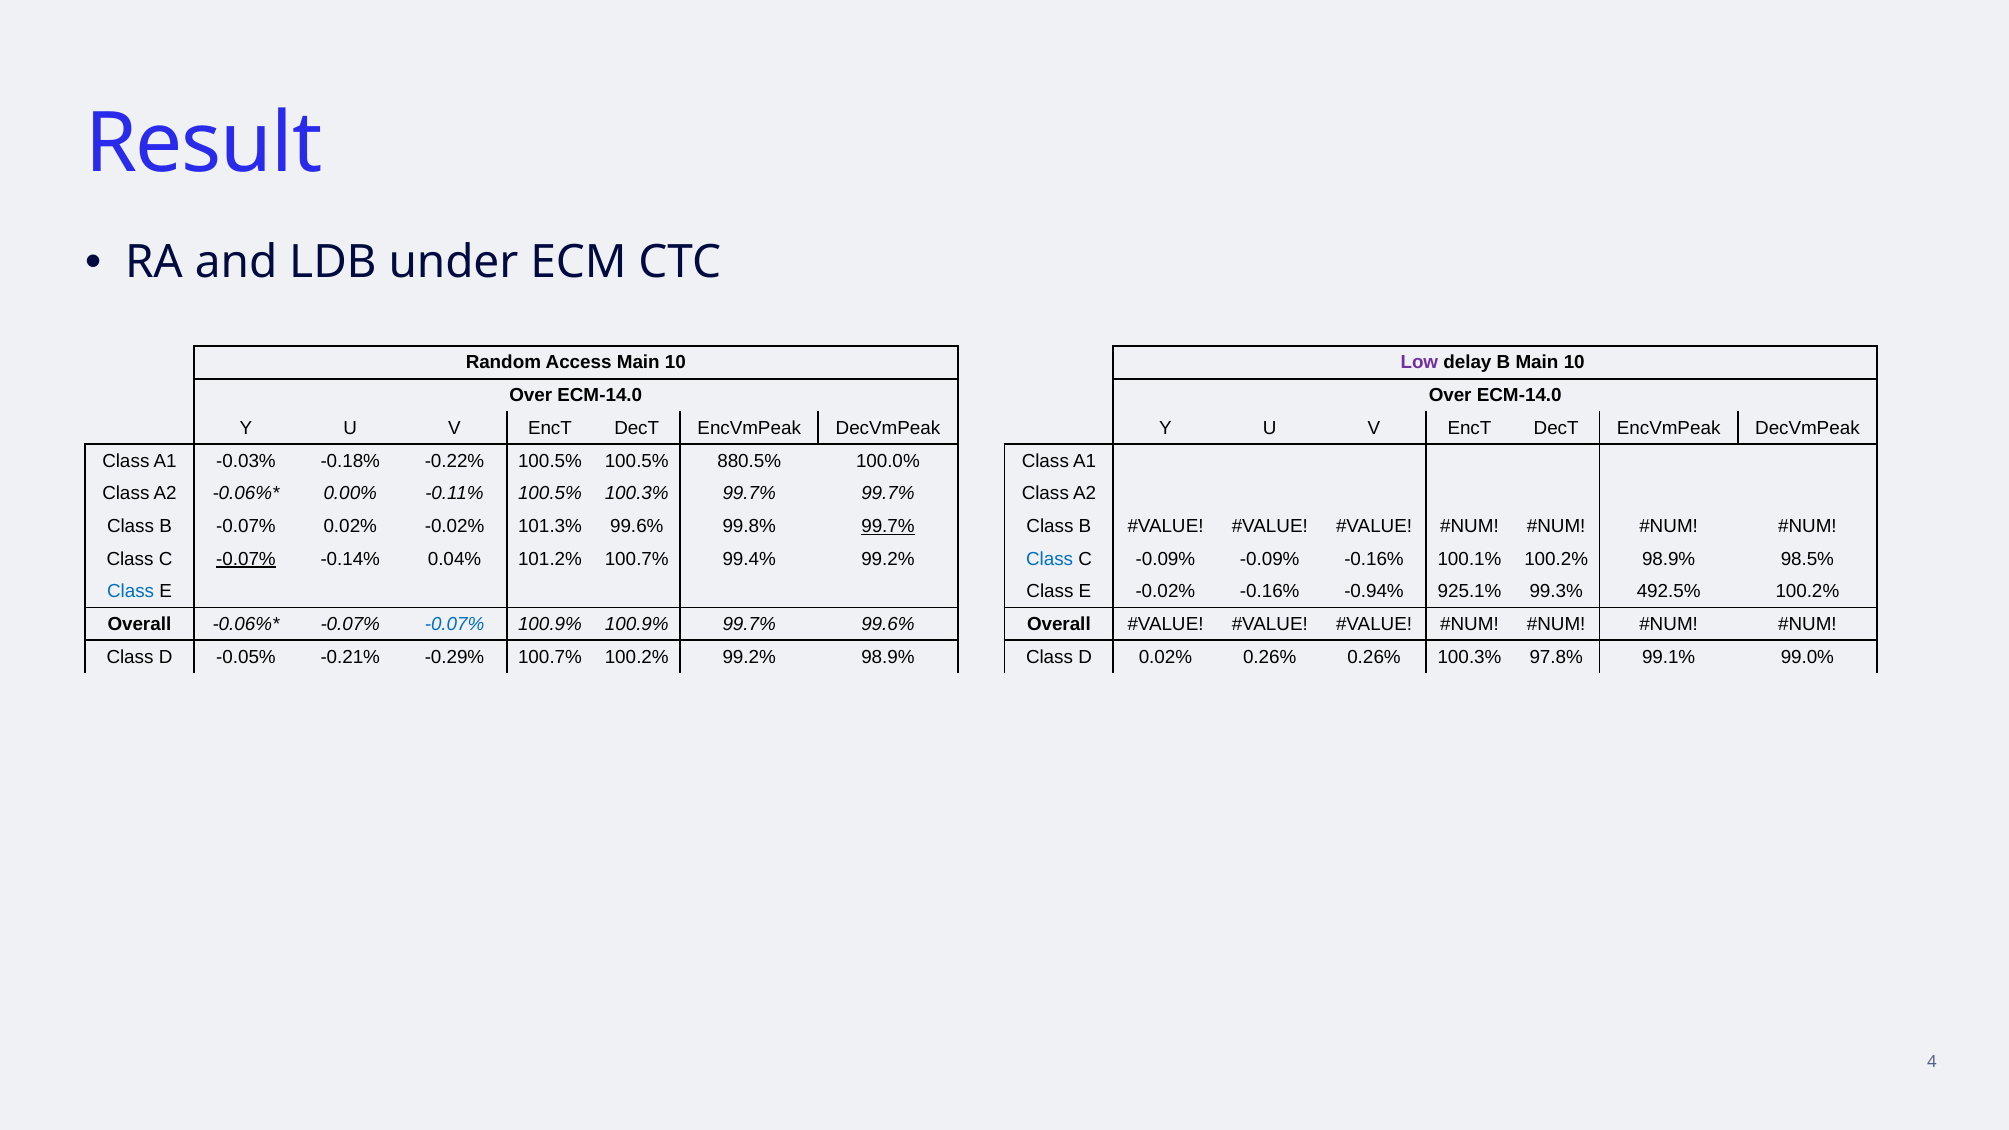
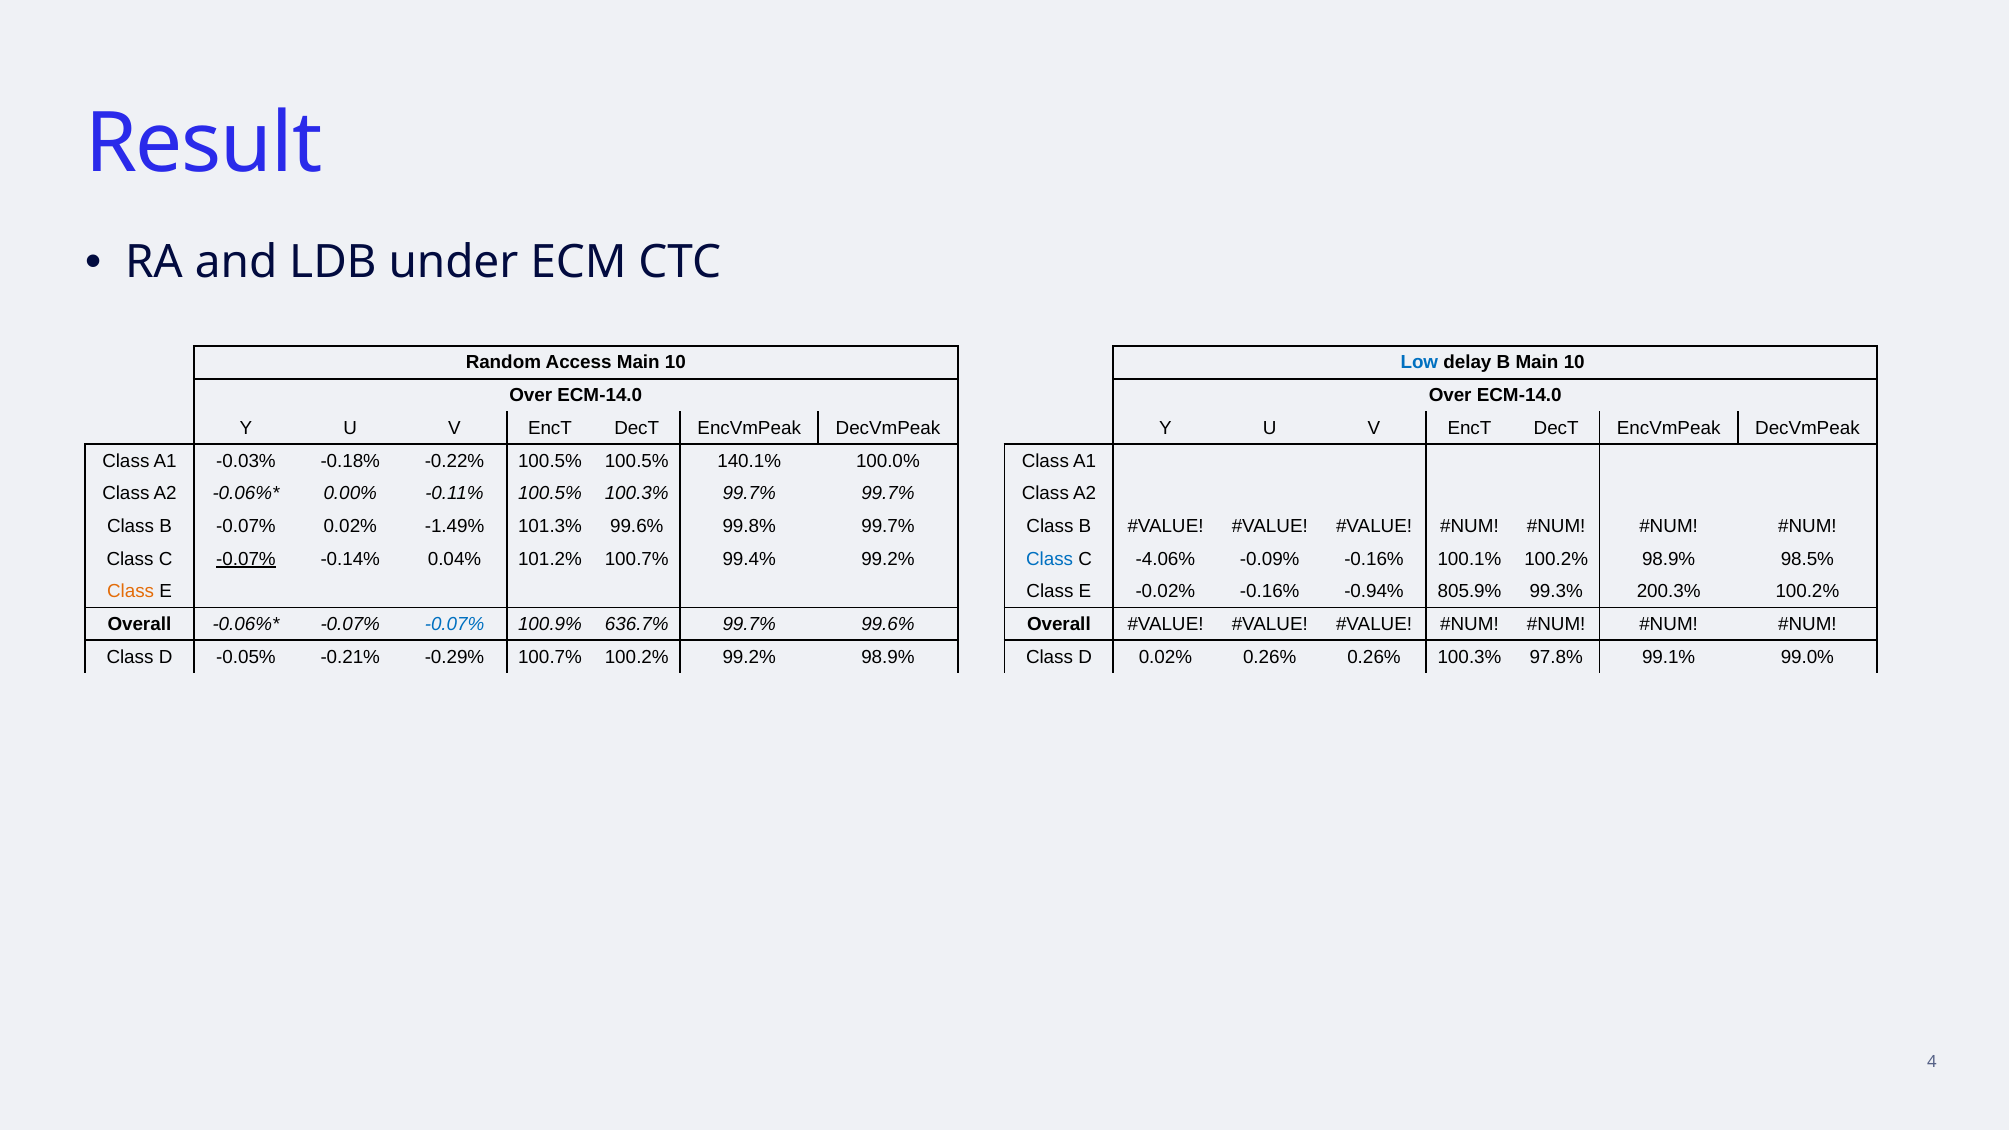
Low colour: purple -> blue
880.5%: 880.5% -> 140.1%
0.02% -0.02%: -0.02% -> -1.49%
99.7% at (888, 526) underline: present -> none
C -0.09%: -0.09% -> -4.06%
Class at (131, 592) colour: blue -> orange
925.1%: 925.1% -> 805.9%
492.5%: 492.5% -> 200.3%
100.9% 100.9%: 100.9% -> 636.7%
